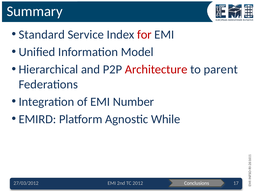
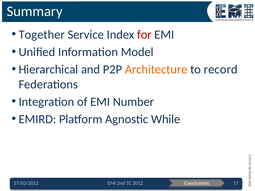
Standard: Standard -> Together
Architecture colour: red -> orange
parent: parent -> record
